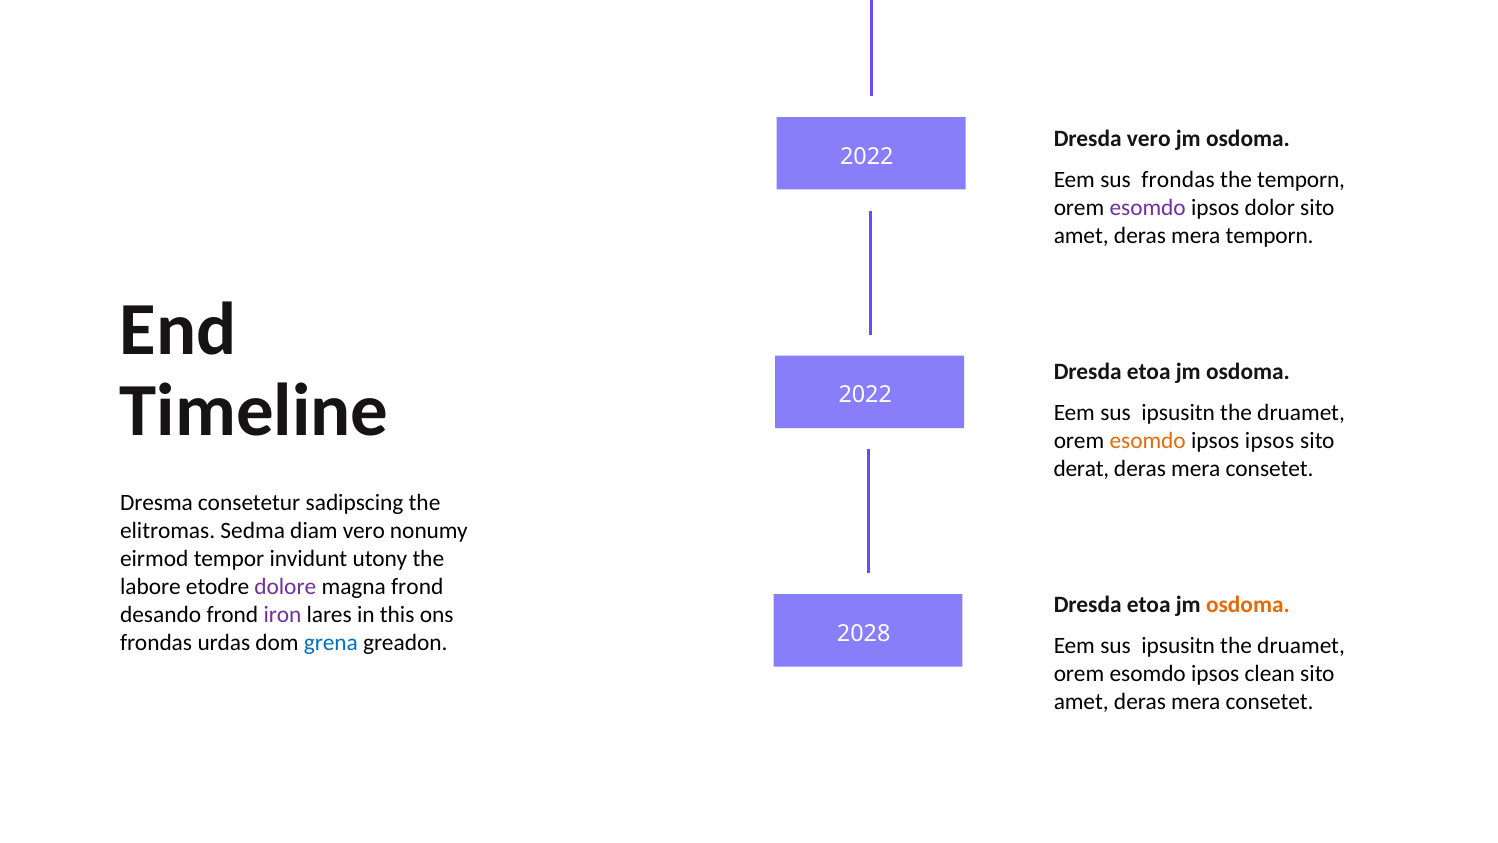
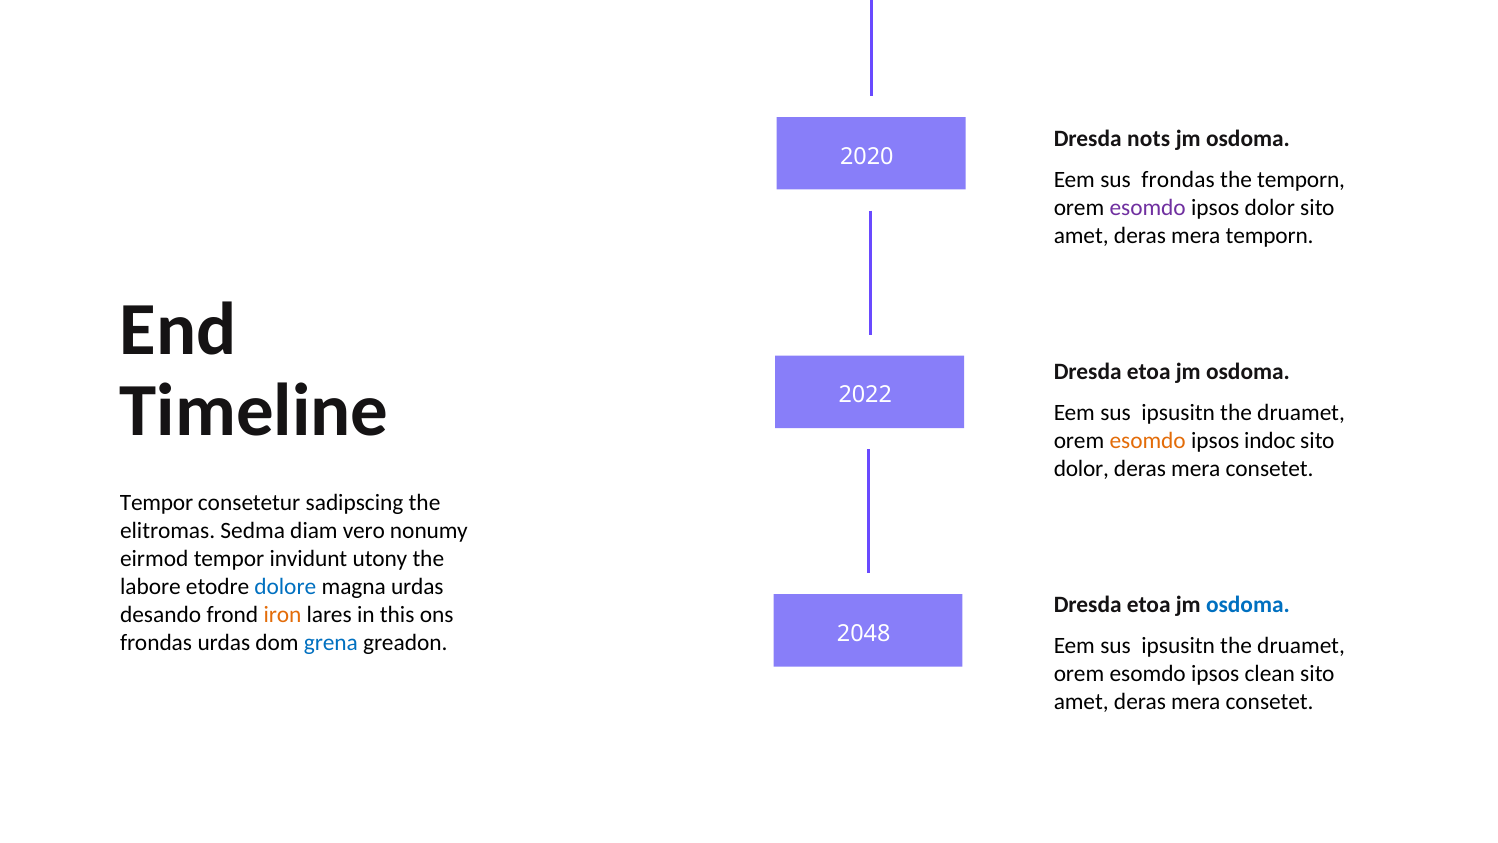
Dresda vero: vero -> nots
2022 at (867, 157): 2022 -> 2020
ipsos ipsos: ipsos -> indoc
derat at (1081, 469): derat -> dolor
Dresma at (156, 502): Dresma -> Tempor
dolore colour: purple -> blue
magna frond: frond -> urdas
osdoma at (1248, 604) colour: orange -> blue
iron colour: purple -> orange
2028: 2028 -> 2048
